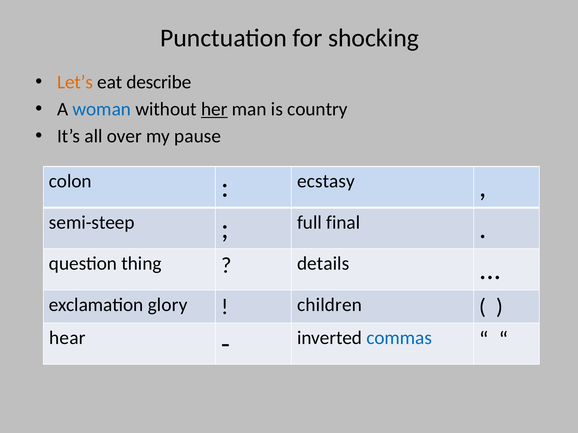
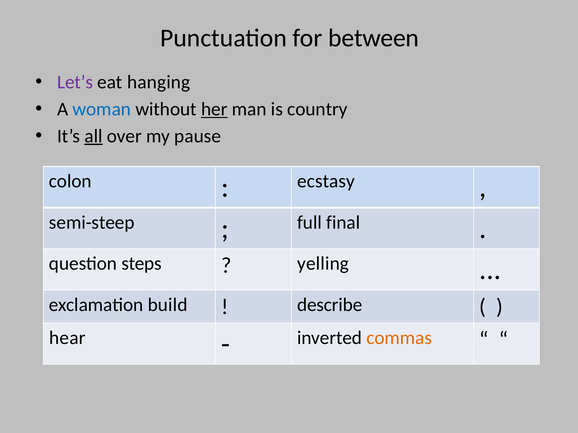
shocking: shocking -> between
Let’s colour: orange -> purple
describe: describe -> hanging
all underline: none -> present
thing: thing -> steps
details: details -> yelling
glory: glory -> build
children: children -> describe
commas colour: blue -> orange
